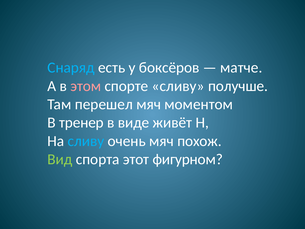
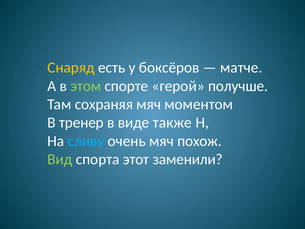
Снаряд colour: light blue -> yellow
этом colour: pink -> light green
спорте сливу: сливу -> герой
перешел: перешел -> сохраняя
живёт: живёт -> также
фигурном: фигурном -> заменили
